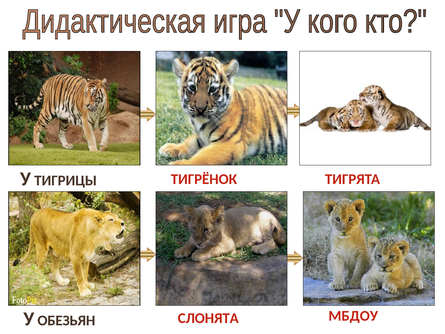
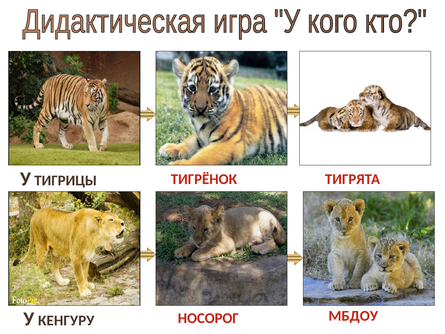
ОБЕЗЬЯН: ОБЕЗЬЯН -> КЕНГУРУ
СЛОНЯТА: СЛОНЯТА -> НОСОРОГ
